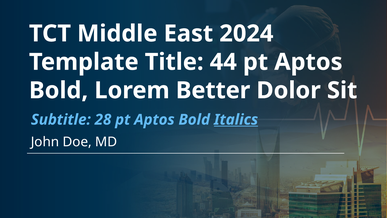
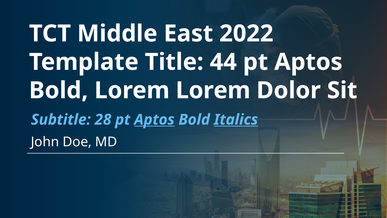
2024: 2024 -> 2022
Lorem Better: Better -> Lorem
Aptos at (154, 119) underline: none -> present
